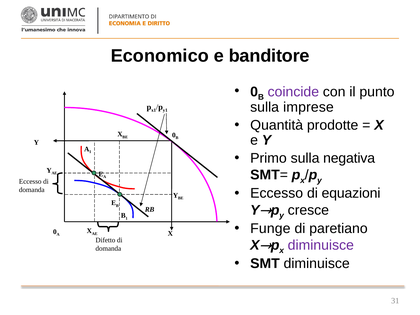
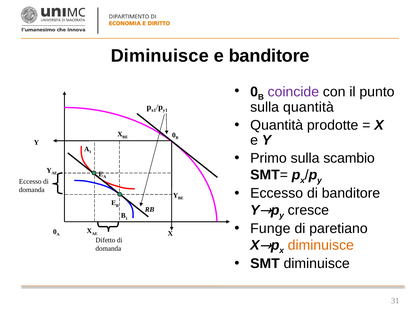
Economico at (160, 56): Economico -> Diminuisce
sulla imprese: imprese -> quantità
negativa: negativa -> scambio
di equazioni: equazioni -> banditore
diminuisce at (321, 245) colour: purple -> orange
